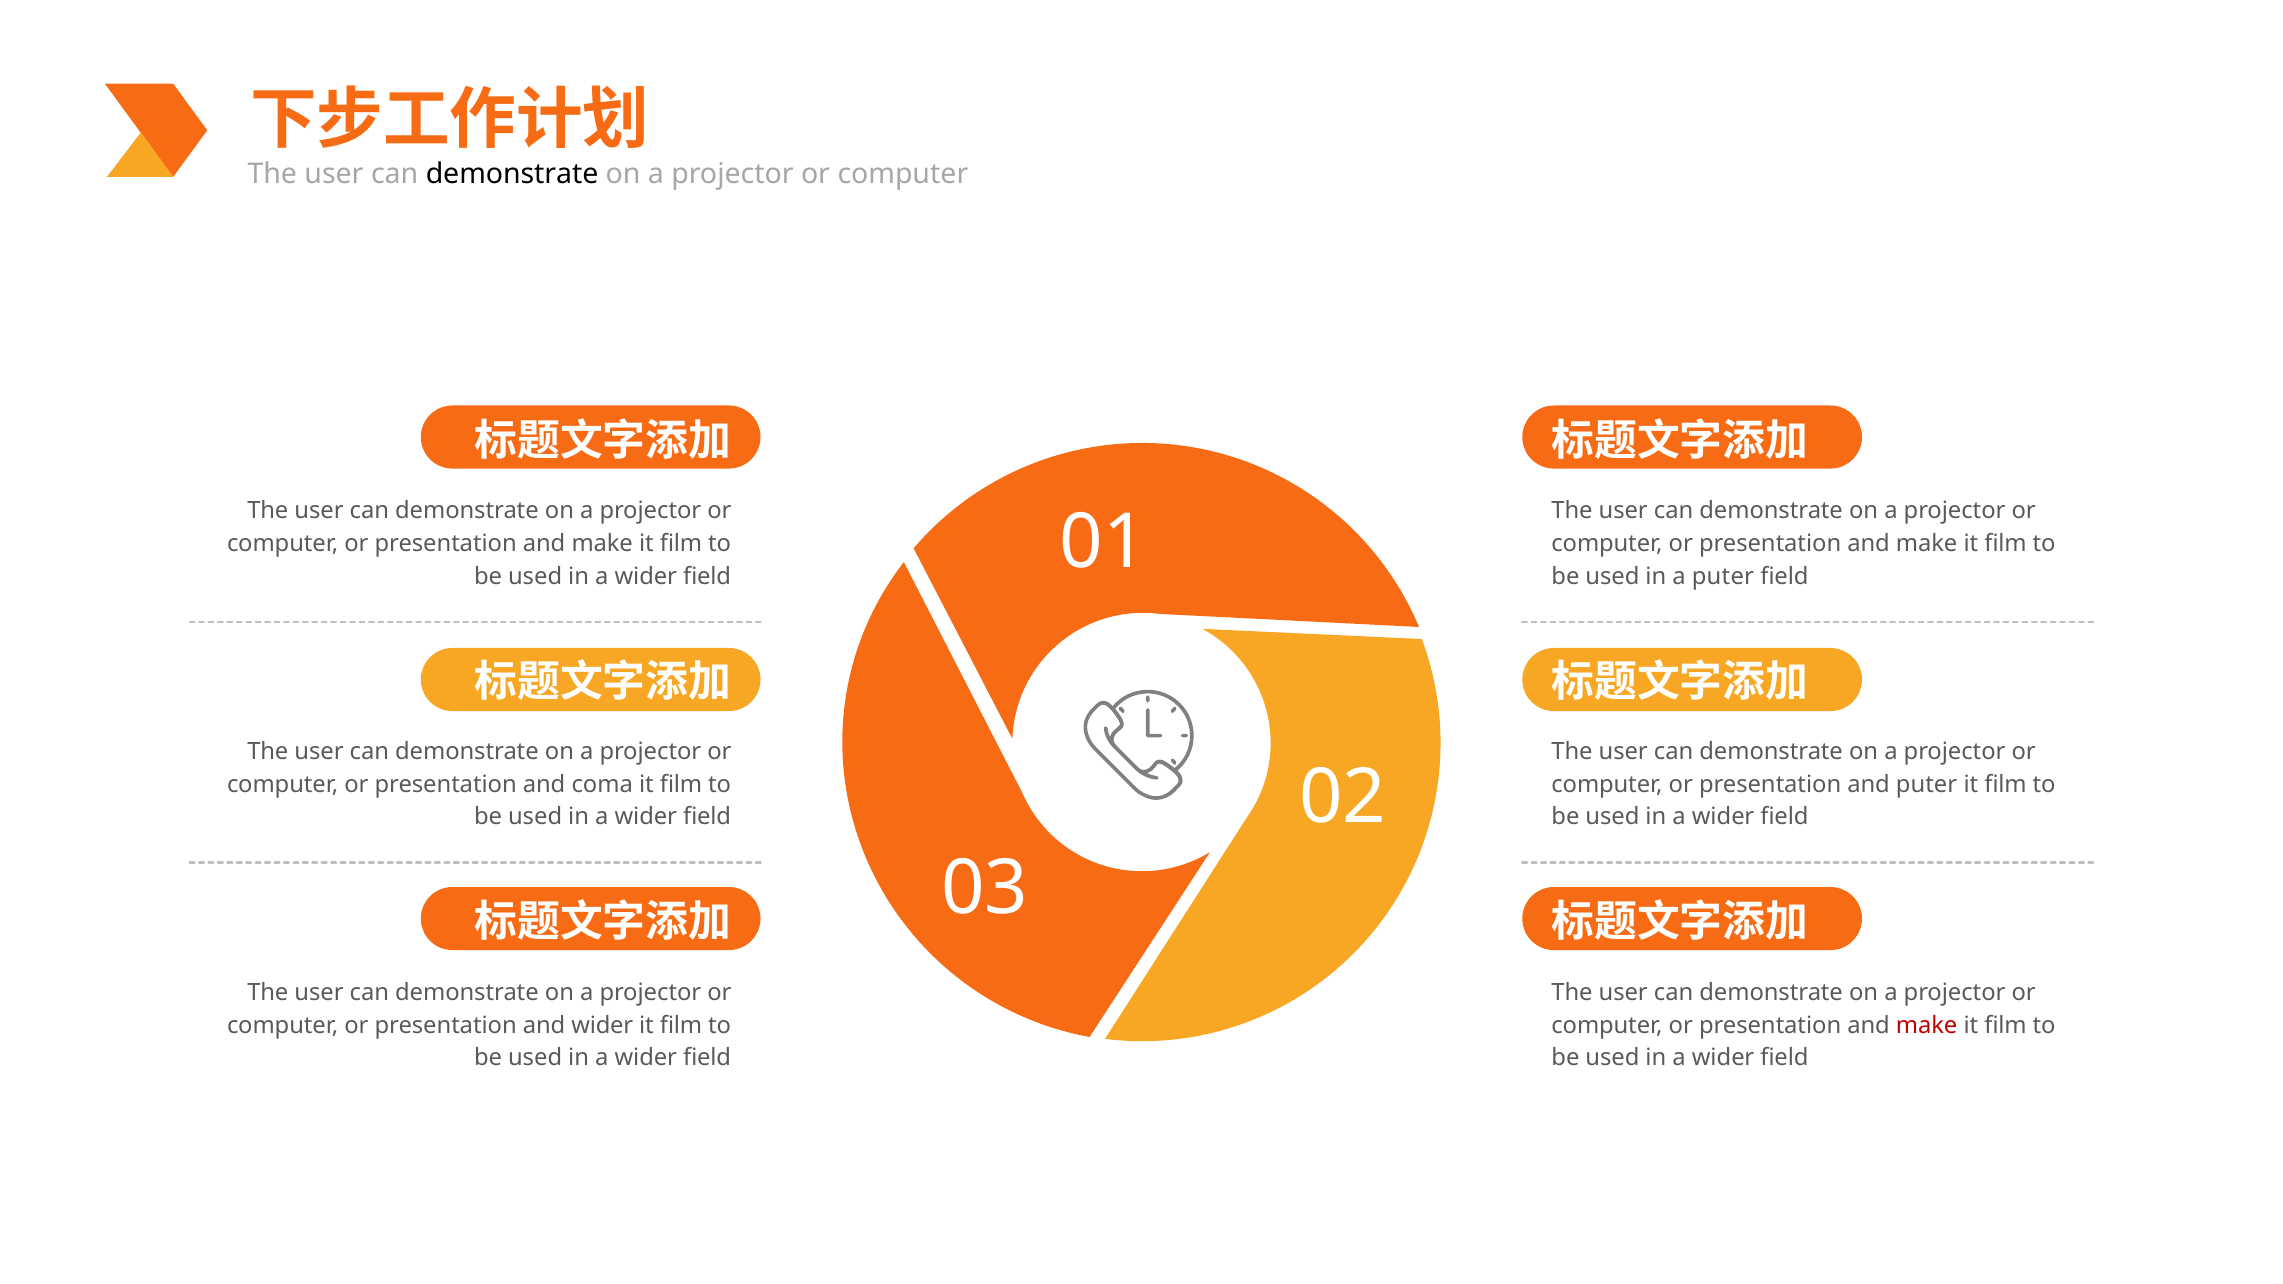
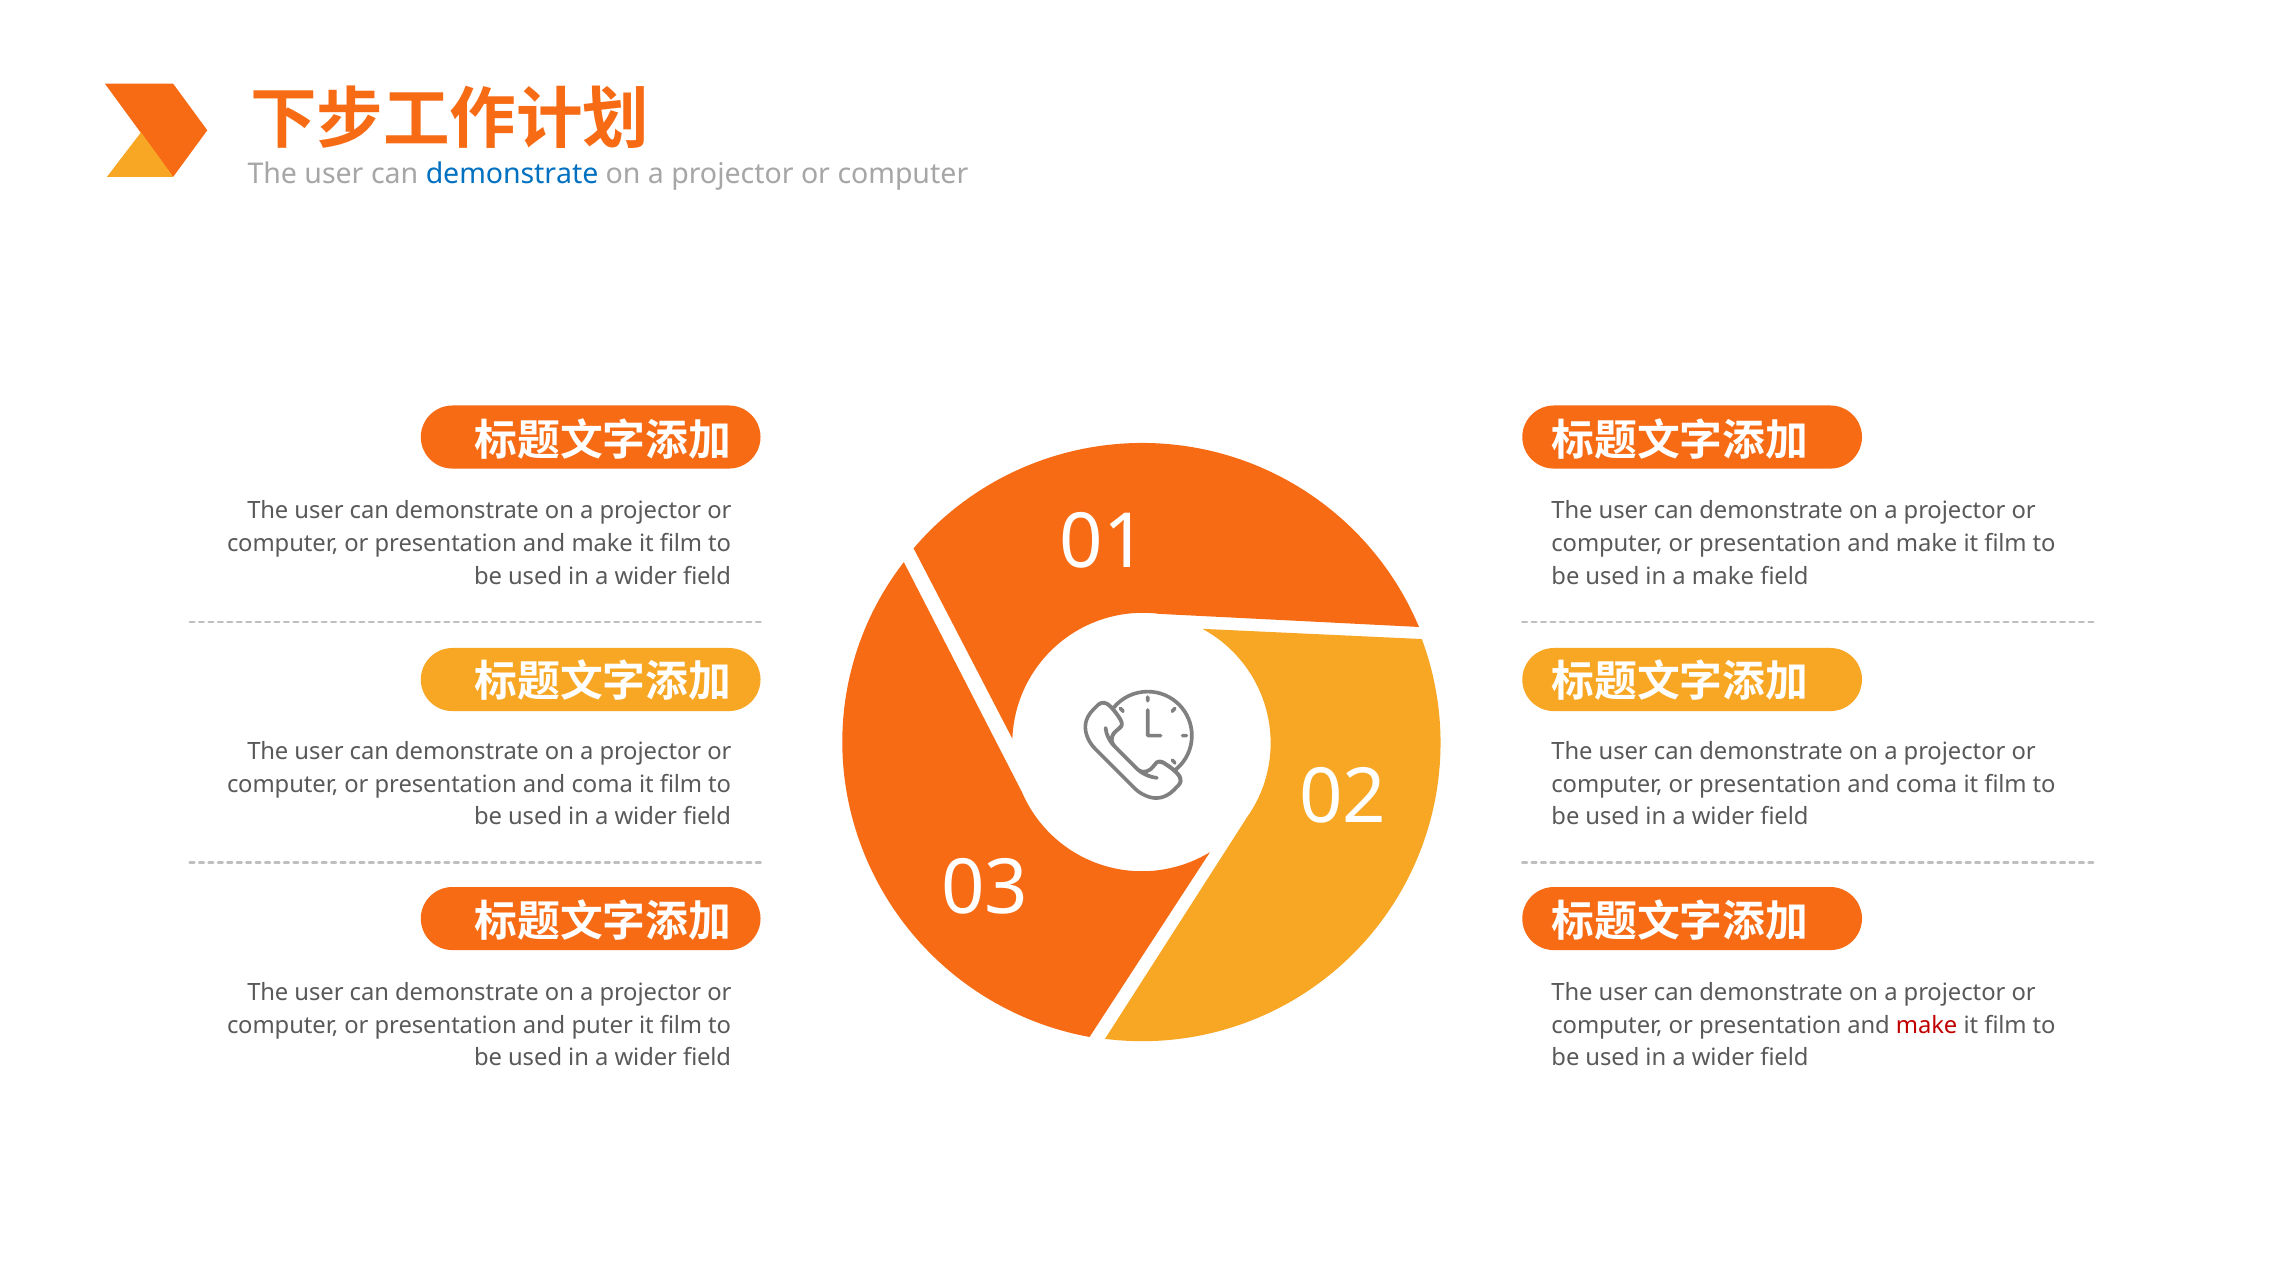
demonstrate at (512, 174) colour: black -> blue
a puter: puter -> make
puter at (1927, 785): puter -> coma
and wider: wider -> puter
